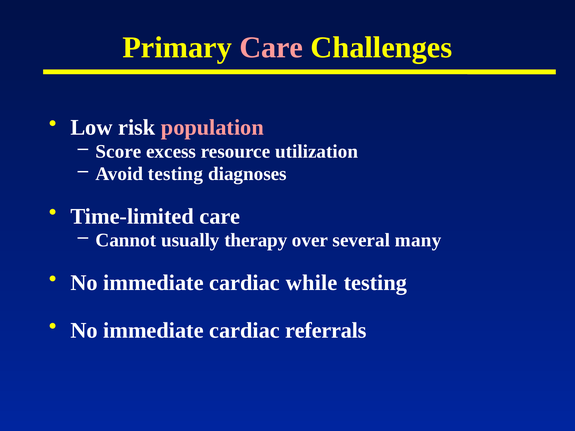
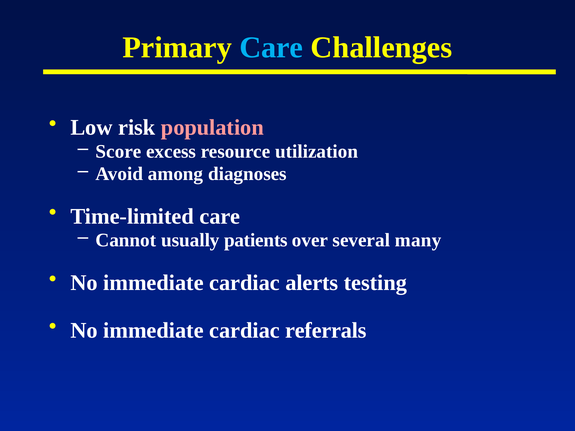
Care at (271, 48) colour: pink -> light blue
Avoid testing: testing -> among
therapy: therapy -> patients
while: while -> alerts
